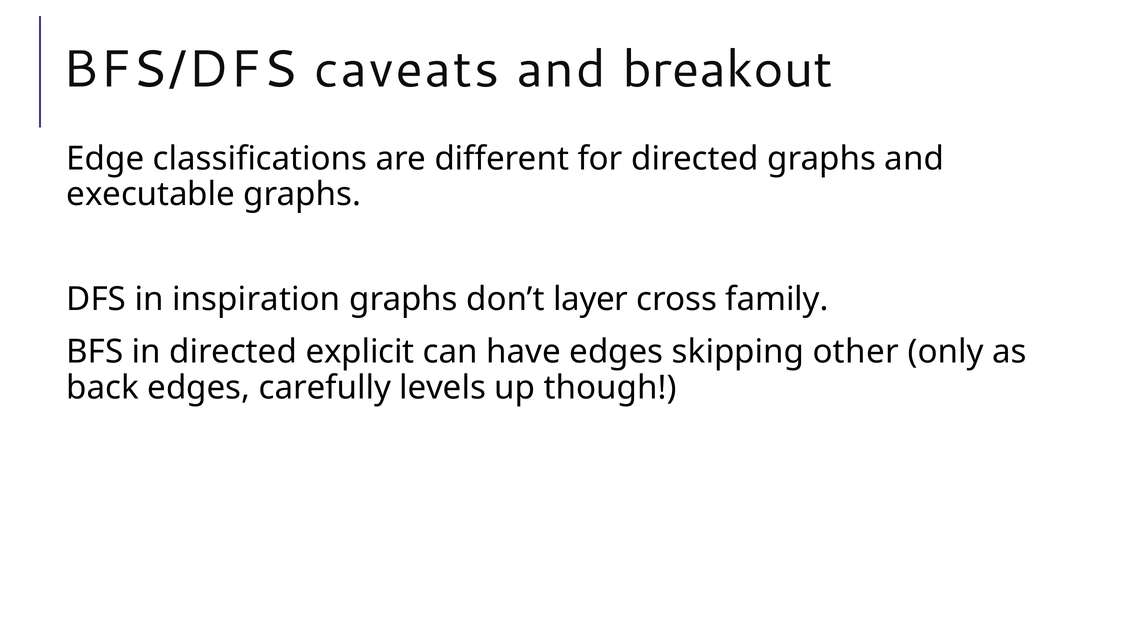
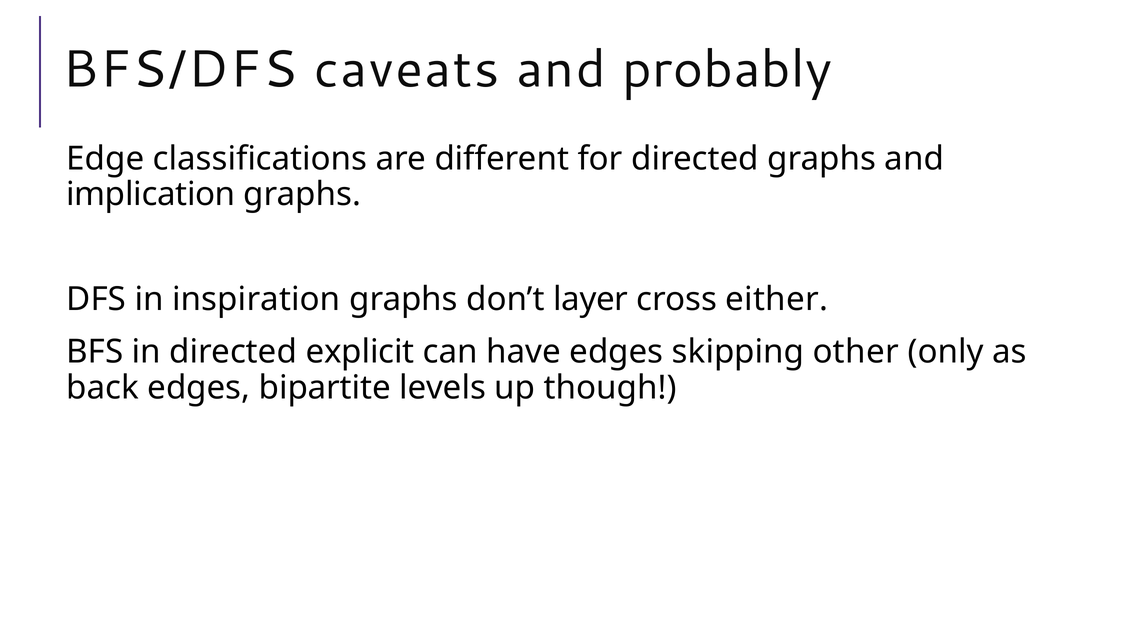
breakout: breakout -> probably
executable: executable -> implication
family: family -> either
carefully: carefully -> bipartite
